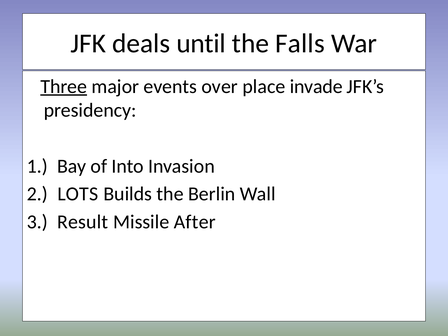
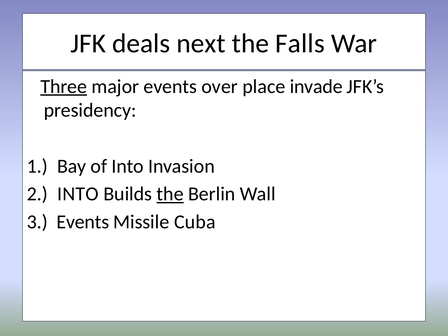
until: until -> next
2 LOTS: LOTS -> INTO
the at (170, 194) underline: none -> present
3 Result: Result -> Events
After: After -> Cuba
